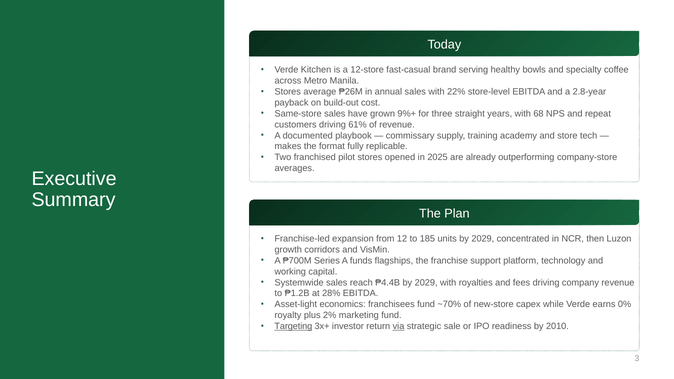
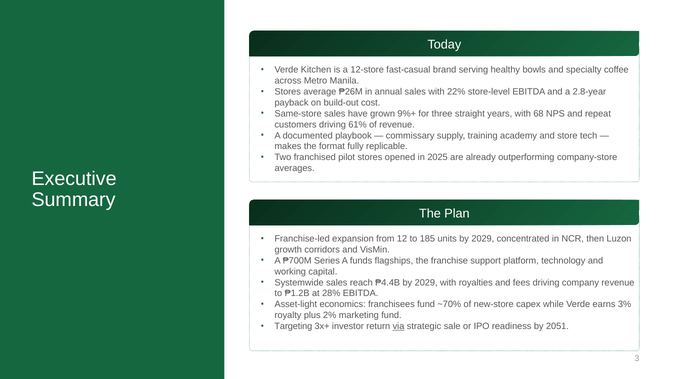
0%: 0% -> 3%
Targeting underline: present -> none
2010: 2010 -> 2051
